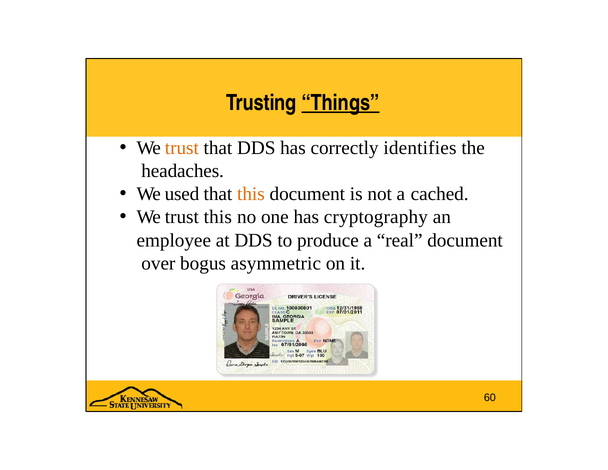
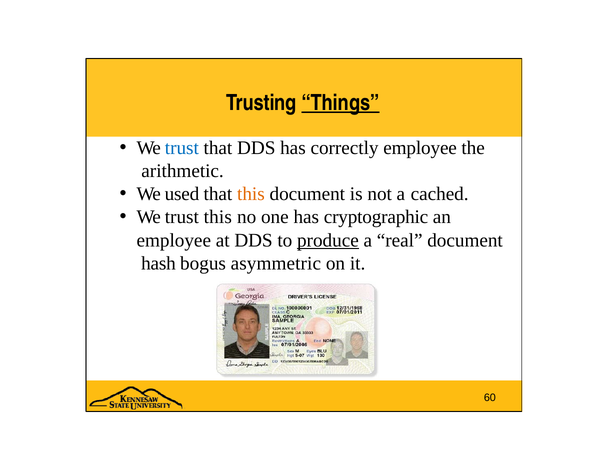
trust at (182, 148) colour: orange -> blue
correctly identifies: identifies -> employee
headaches: headaches -> arithmetic
cryptography: cryptography -> cryptographic
produce underline: none -> present
over: over -> hash
